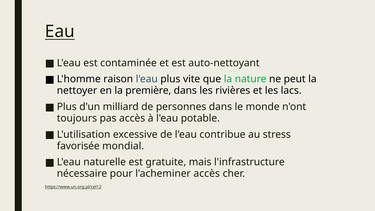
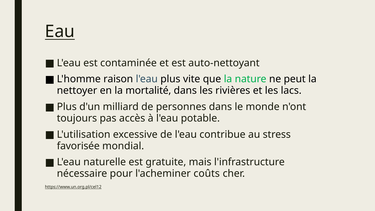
première: première -> mortalité
l'acheminer accès: accès -> coûts
